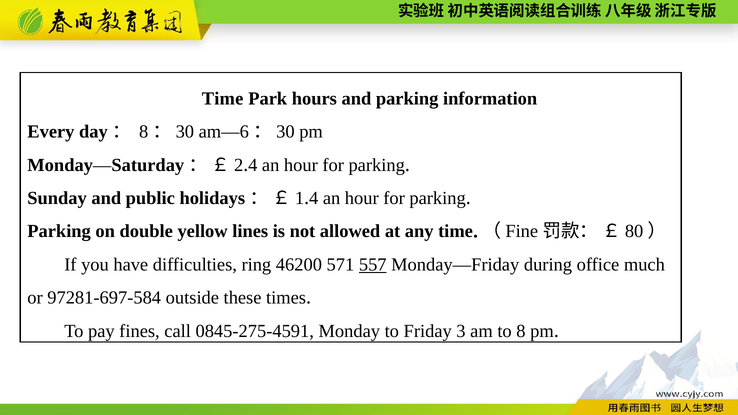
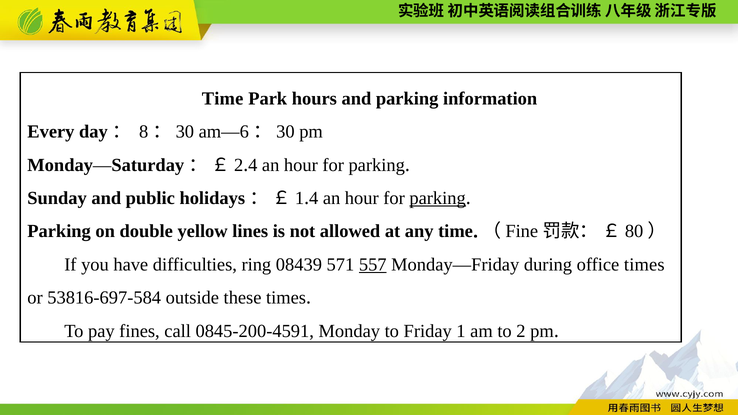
parking at (438, 198) underline: none -> present
46200: 46200 -> 08439
office much: much -> times
97281-697-584: 97281-697-584 -> 53816-697-584
0845-275-4591: 0845-275-4591 -> 0845-200-4591
3: 3 -> 1
8: 8 -> 2
